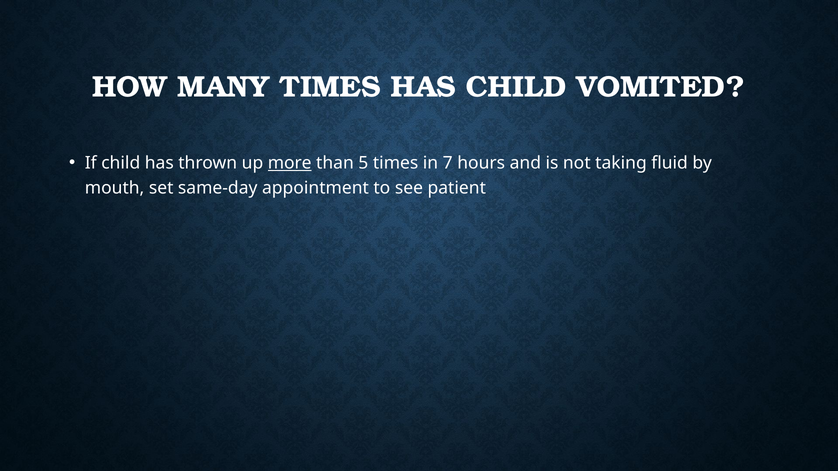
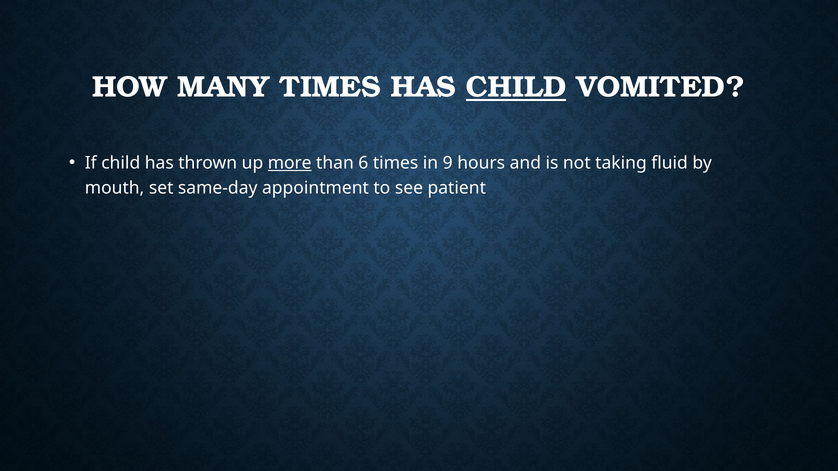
CHILD at (516, 87) underline: none -> present
5: 5 -> 6
7: 7 -> 9
